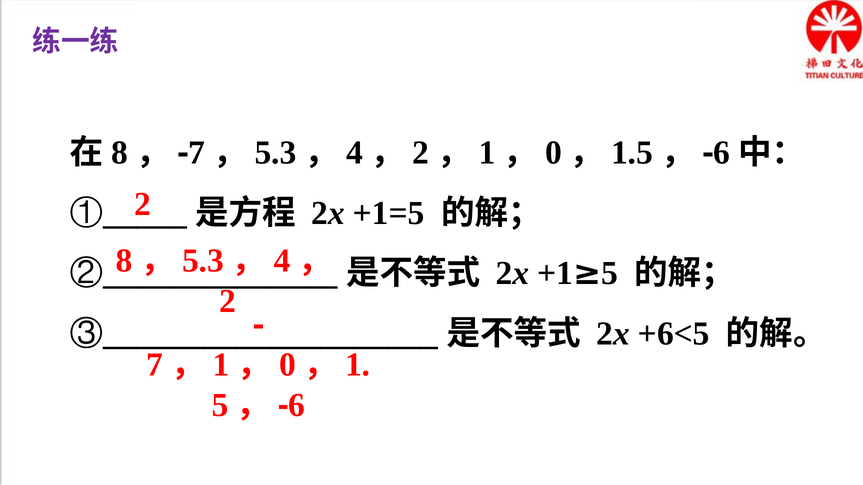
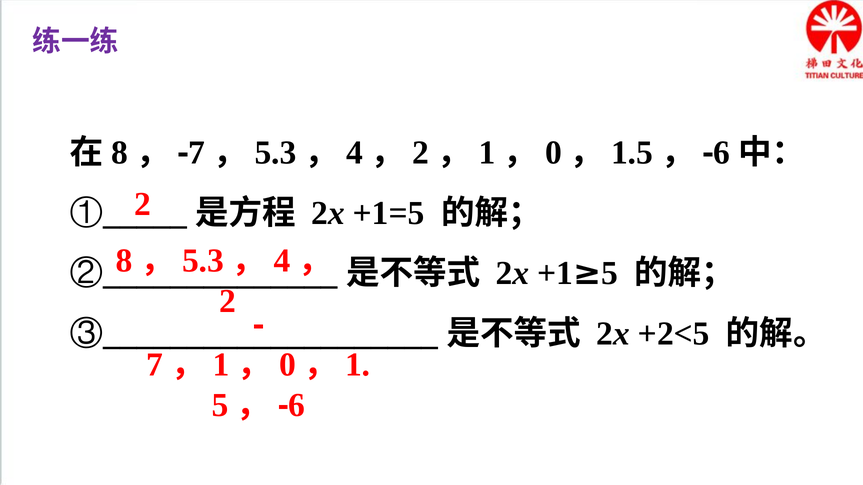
+6<5: +6<5 -> +2<5
